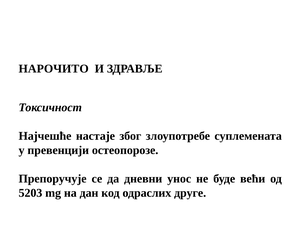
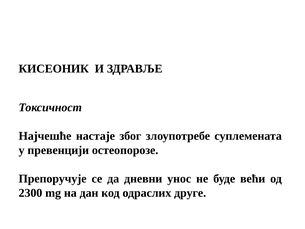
НАРОЧИТО: НАРОЧИТО -> КИСЕОНИК
5203: 5203 -> 2300
